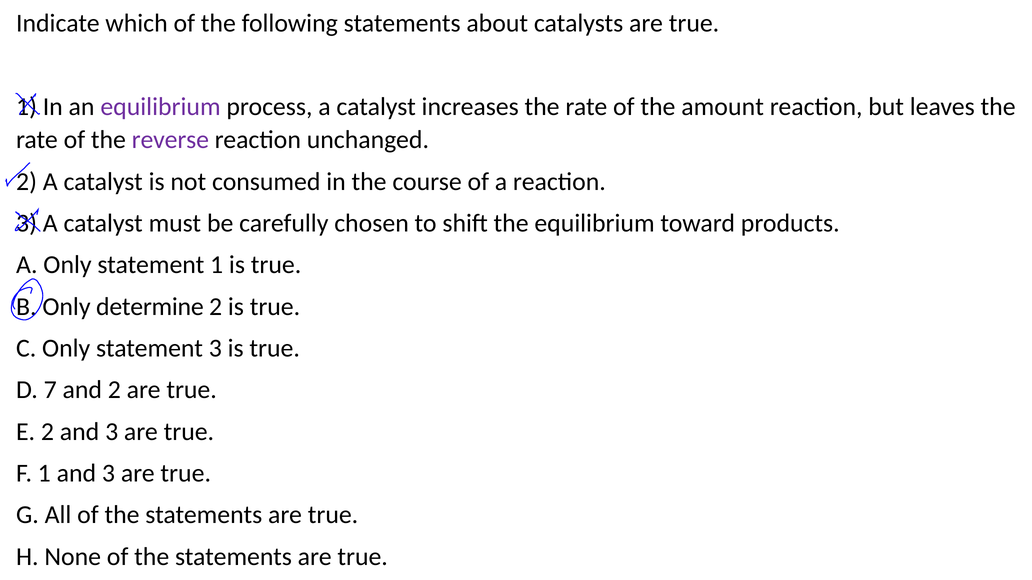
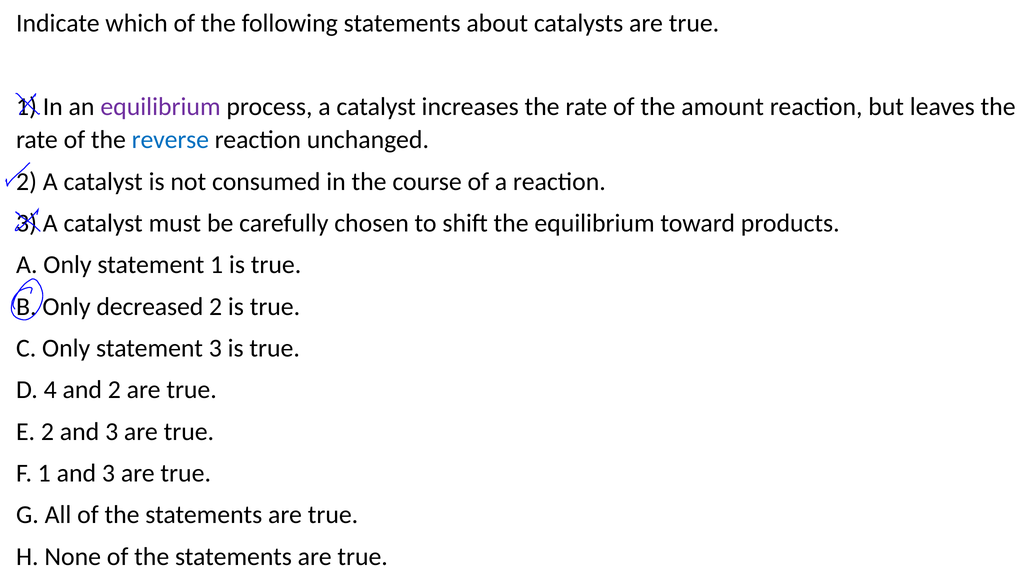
reverse colour: purple -> blue
determine: determine -> decreased
7: 7 -> 4
